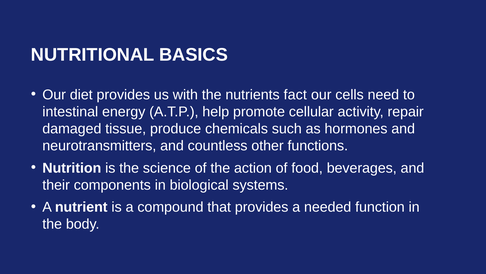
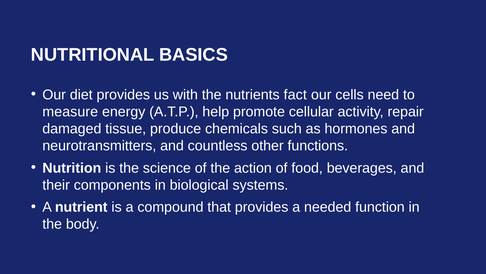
intestinal: intestinal -> measure
